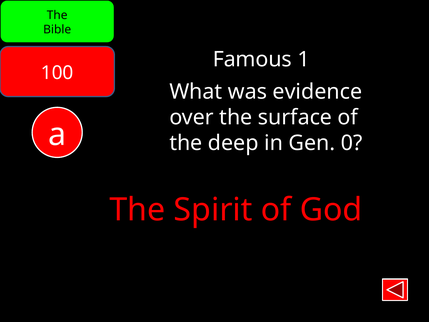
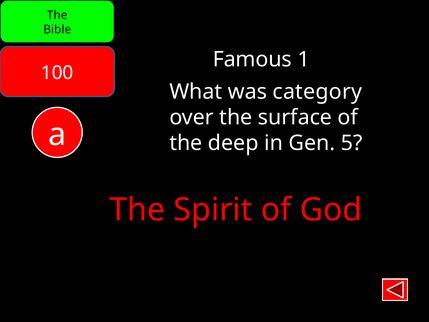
evidence: evidence -> category
0: 0 -> 5
